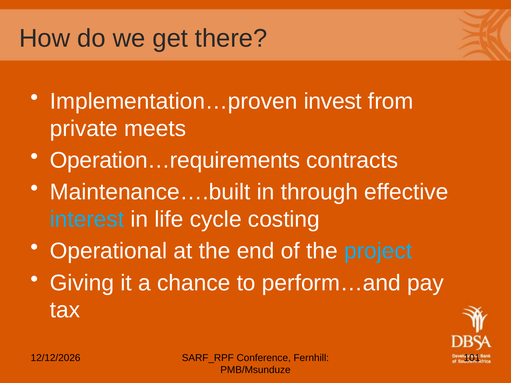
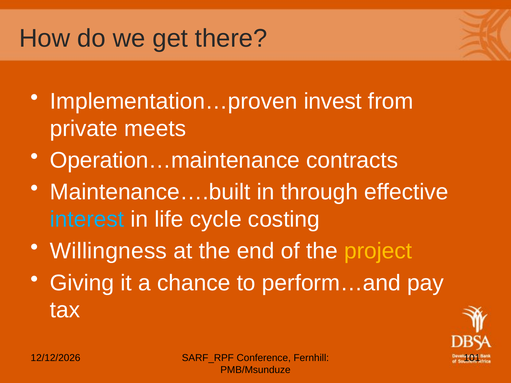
Operation…requirements: Operation…requirements -> Operation…maintenance
Operational: Operational -> Willingness
project colour: light blue -> yellow
